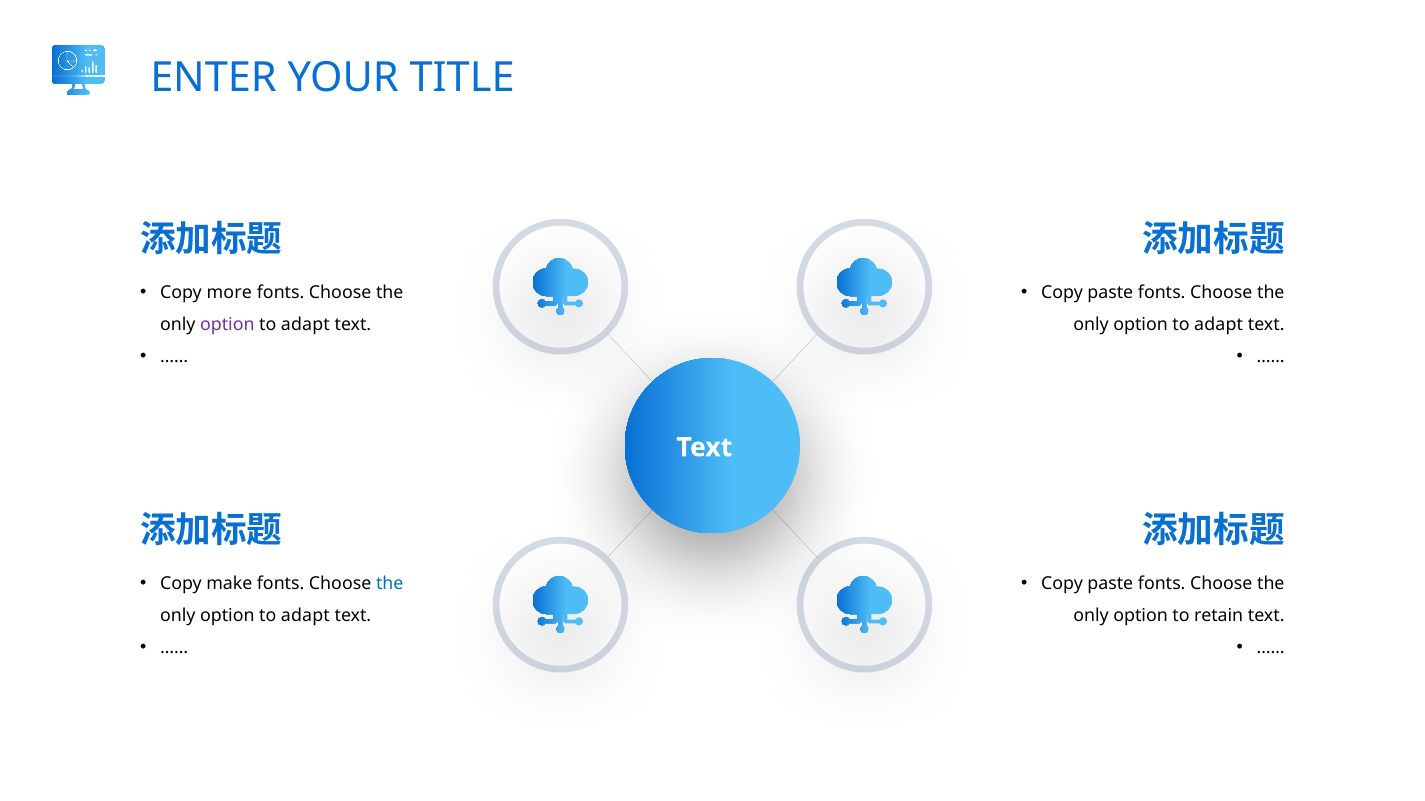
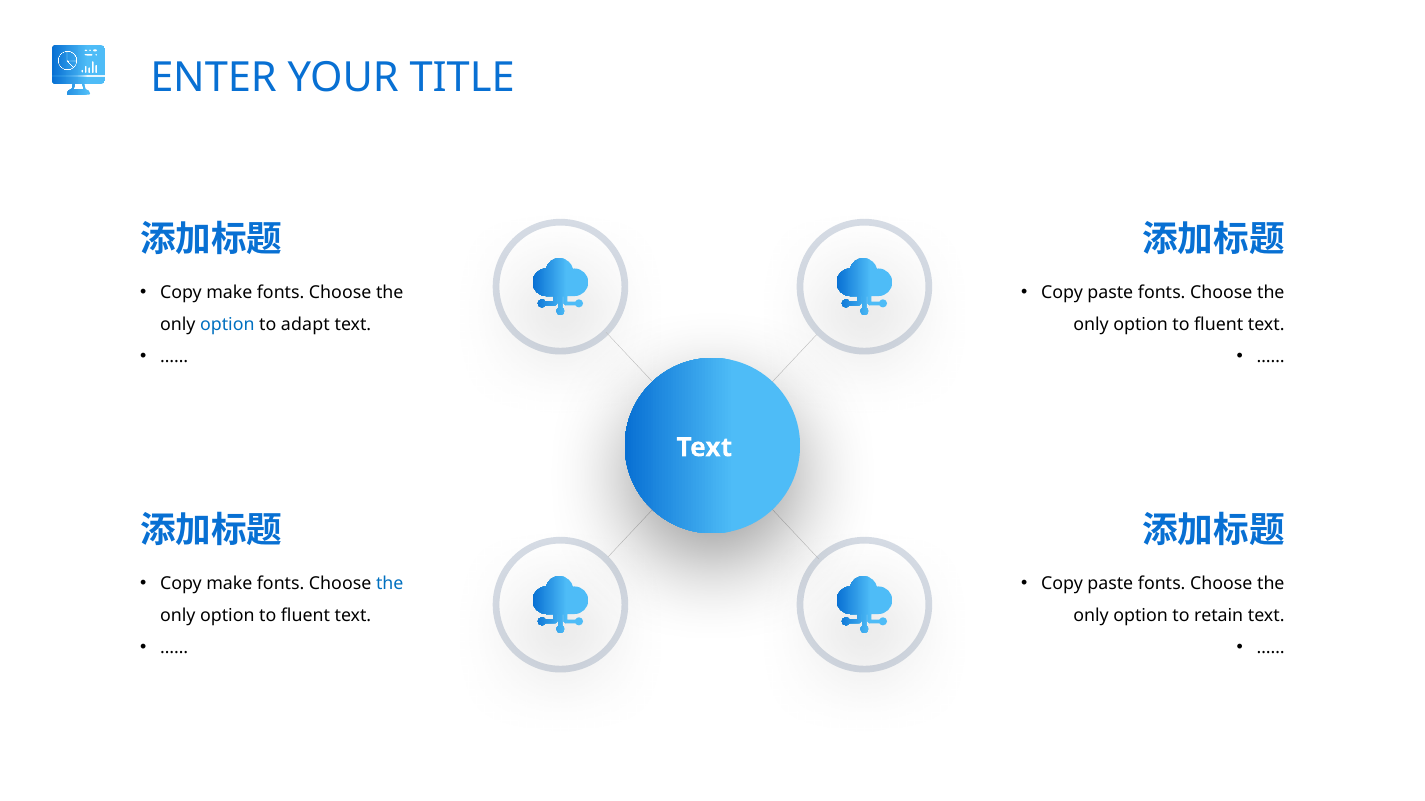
more at (229, 293): more -> make
option at (227, 325) colour: purple -> blue
adapt at (1219, 325): adapt -> fluent
adapt at (305, 616): adapt -> fluent
